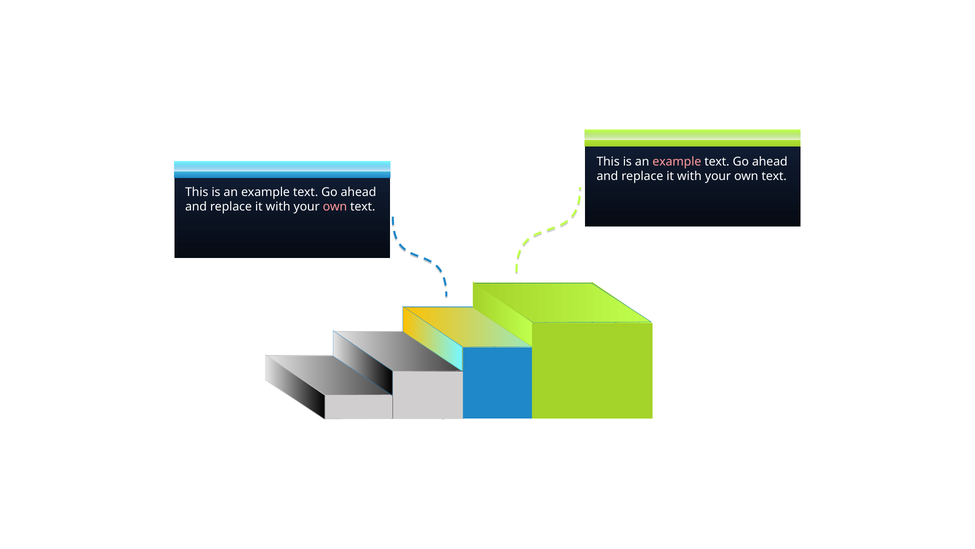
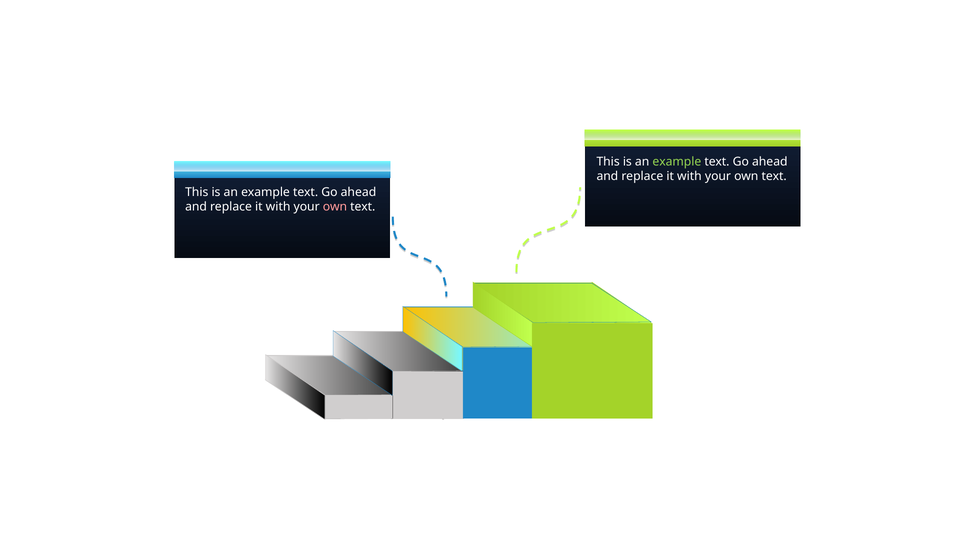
example at (677, 162) colour: pink -> light green
